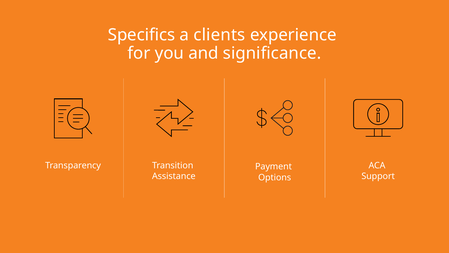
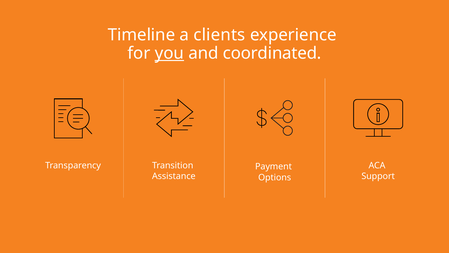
Specifics: Specifics -> Timeline
you underline: none -> present
significance: significance -> coordinated
